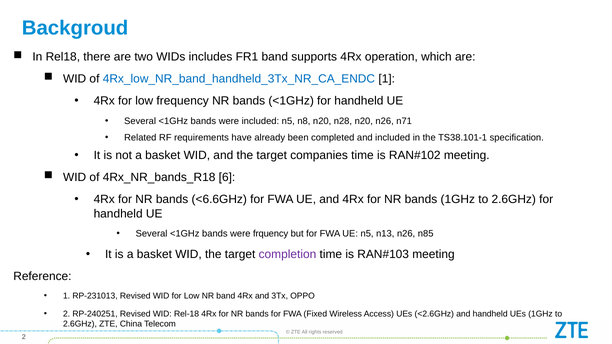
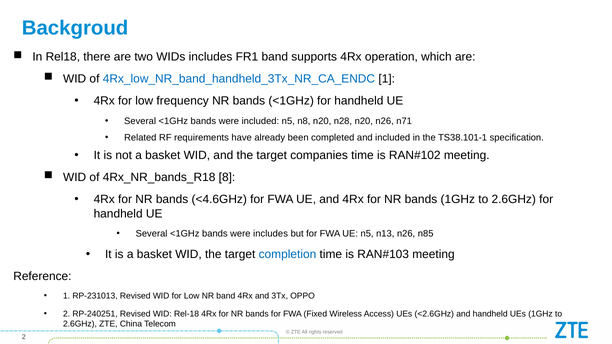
6: 6 -> 8
<6.6GHz: <6.6GHz -> <4.6GHz
were frquency: frquency -> includes
completion colour: purple -> blue
